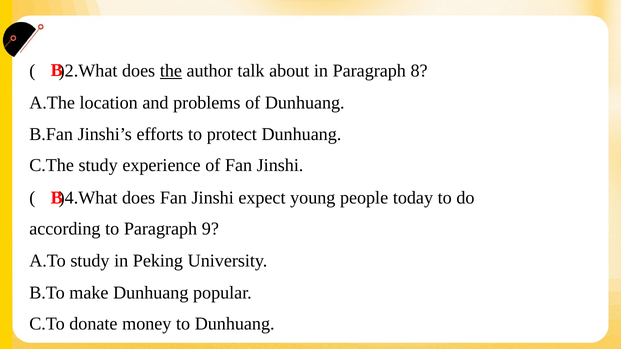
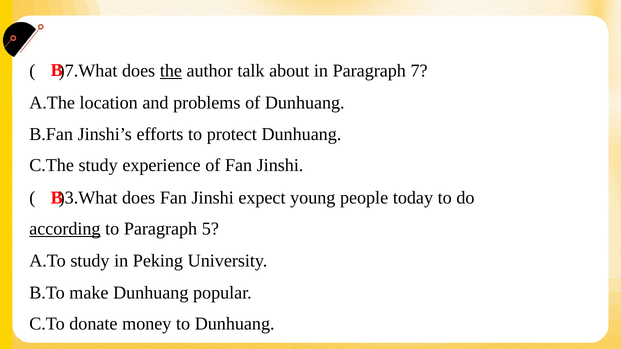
)2.What: )2.What -> )7.What
8: 8 -> 7
)4.What: )4.What -> )3.What
according underline: none -> present
9: 9 -> 5
